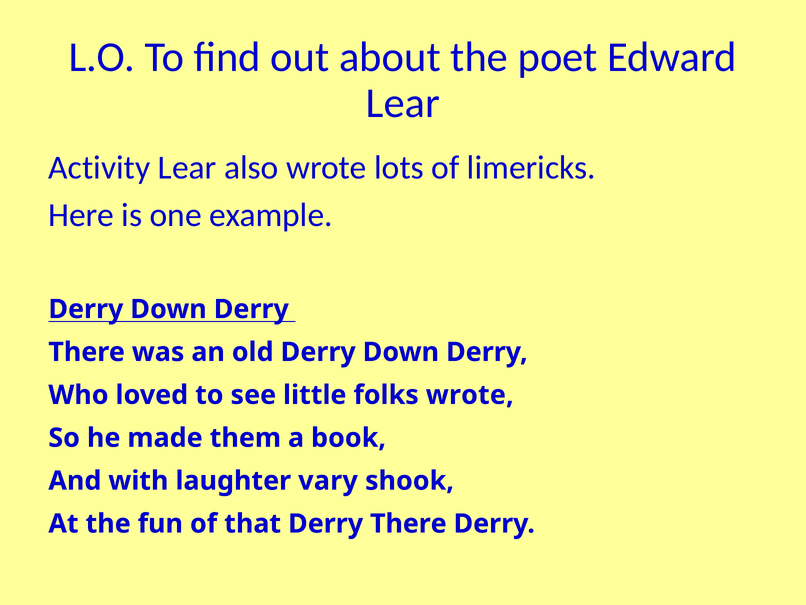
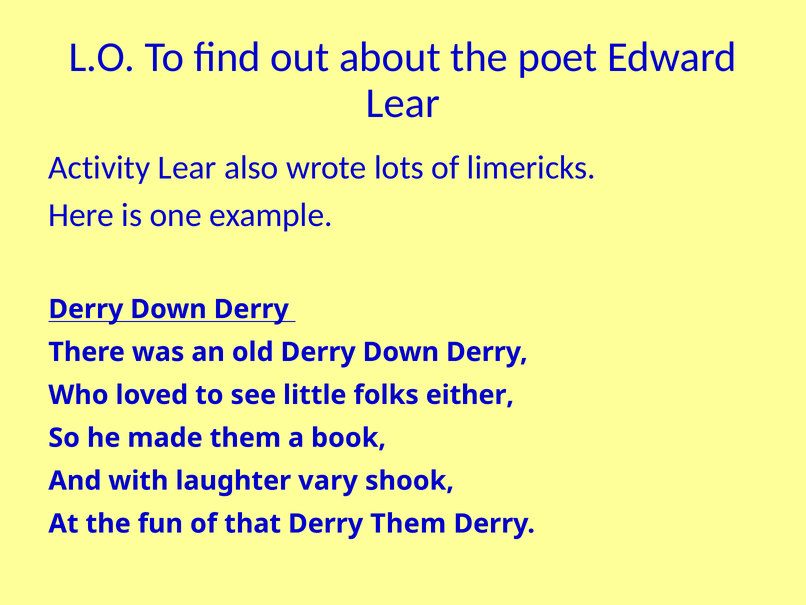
folks wrote: wrote -> either
that Derry There: There -> Them
